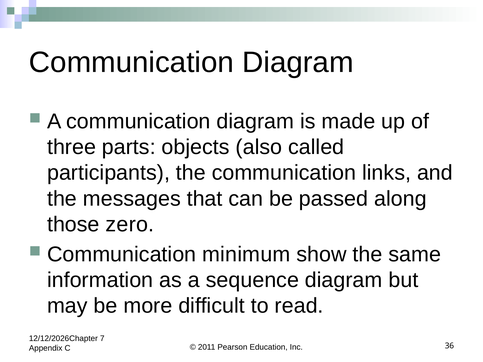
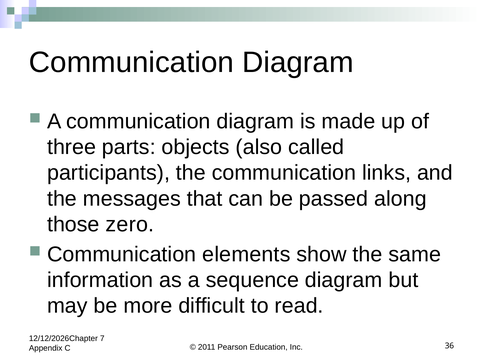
minimum: minimum -> elements
